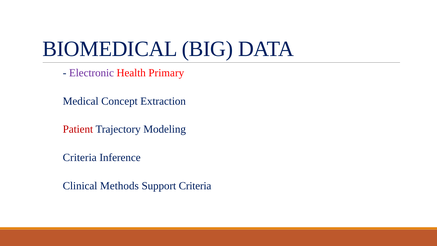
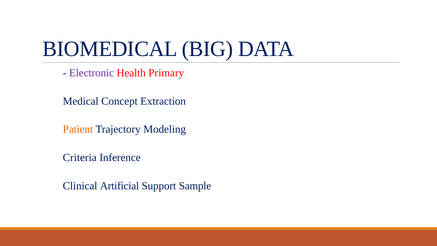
Patient colour: red -> orange
Methods: Methods -> Artificial
Support Criteria: Criteria -> Sample
